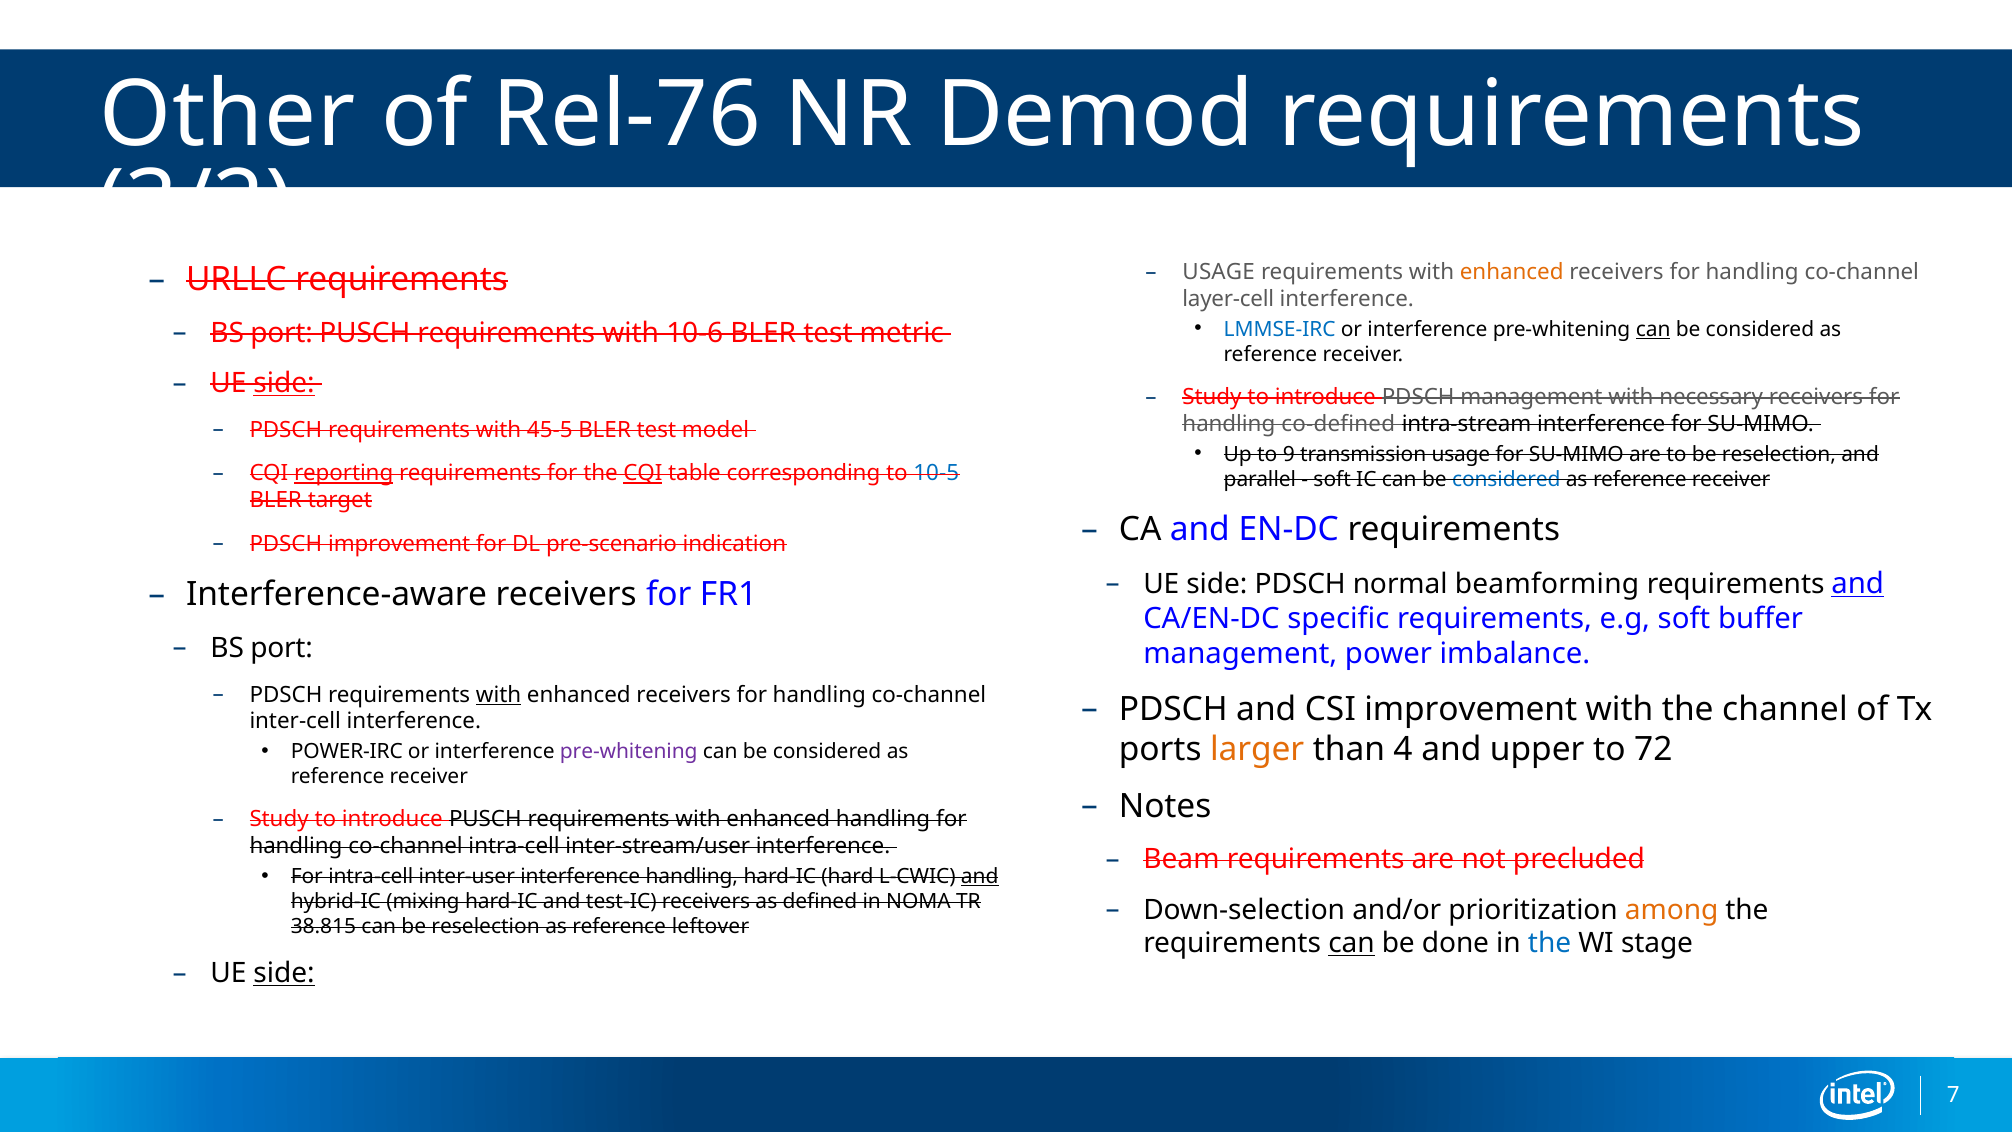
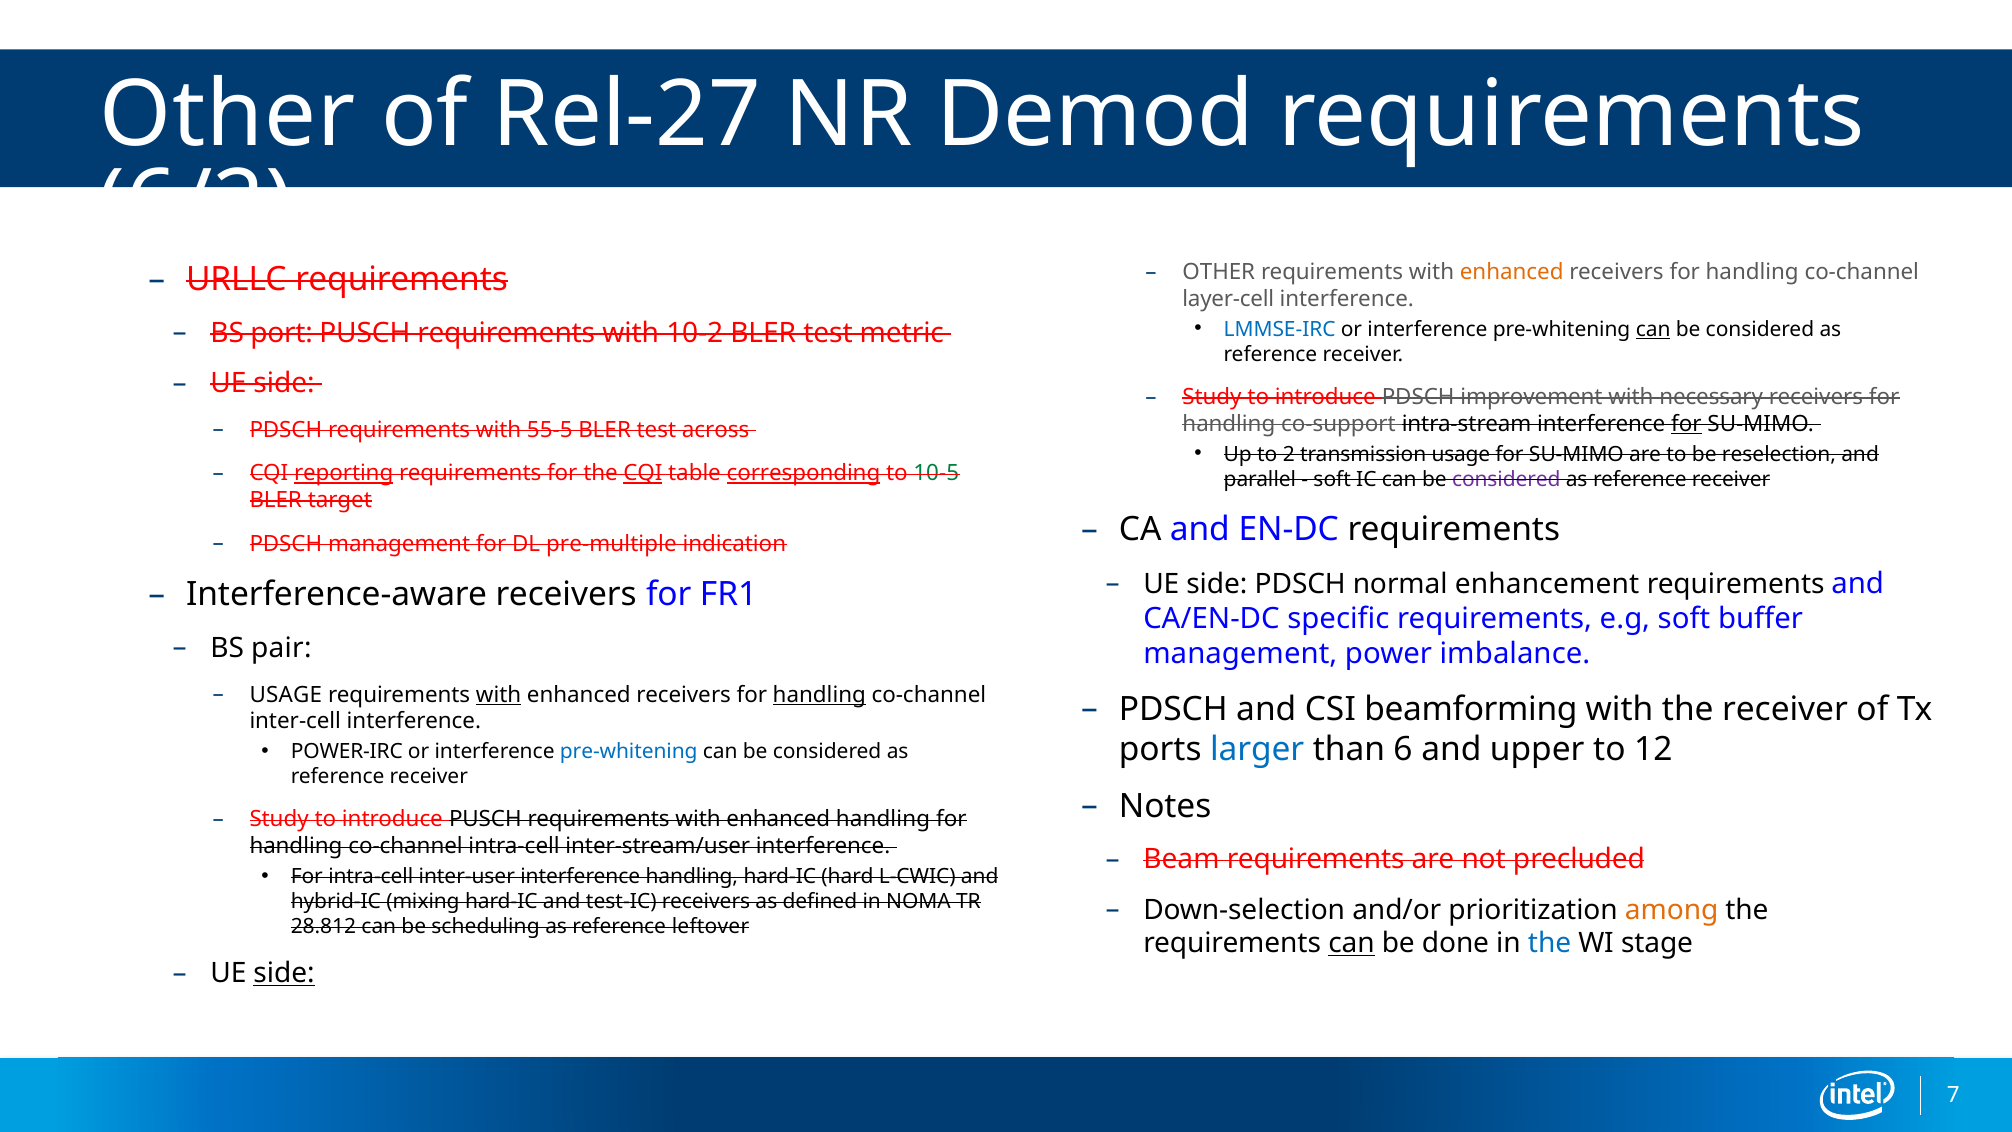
Rel-76: Rel-76 -> Rel-27
3/2: 3/2 -> 6/2
USAGE at (1219, 272): USAGE -> OTHER
10-6: 10-6 -> 10-2
side at (284, 383) underline: present -> none
PDSCH management: management -> improvement
co-defined: co-defined -> co-support
for at (1686, 424) underline: none -> present
45-5: 45-5 -> 55-5
model: model -> across
9: 9 -> 2
corresponding underline: none -> present
10-5 colour: blue -> green
considered at (1506, 479) colour: blue -> purple
PDSCH improvement: improvement -> management
pre-scenario: pre-scenario -> pre-multiple
beamforming: beamforming -> enhancement
and at (1858, 584) underline: present -> none
port at (282, 648): port -> pair
PDSCH at (286, 694): PDSCH -> USAGE
handling at (819, 694) underline: none -> present
CSI improvement: improvement -> beamforming
the channel: channel -> receiver
larger colour: orange -> blue
4: 4 -> 6
72: 72 -> 12
pre-whitening at (629, 751) colour: purple -> blue
and at (980, 876) underline: present -> none
38.815: 38.815 -> 28.812
can be reselection: reselection -> scheduling
